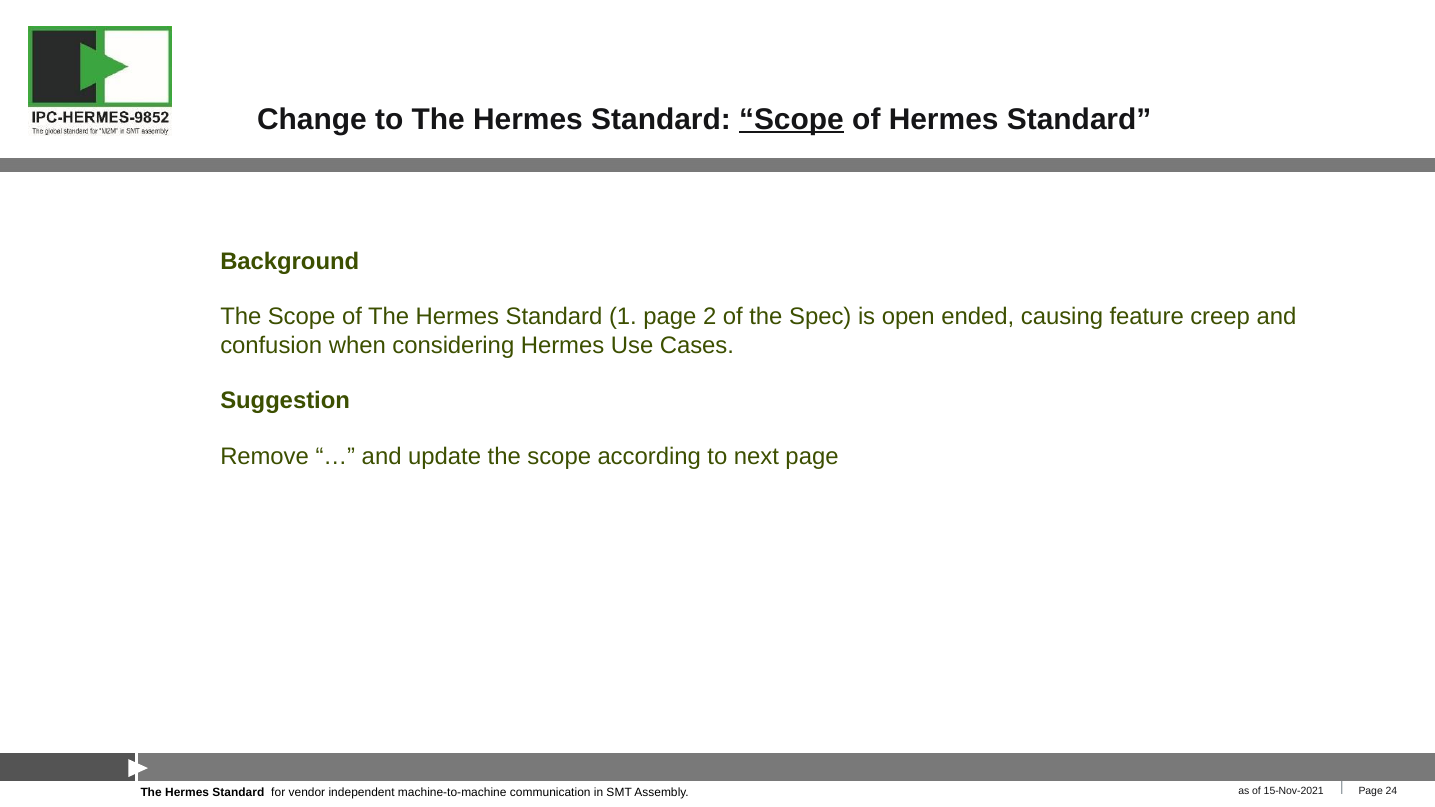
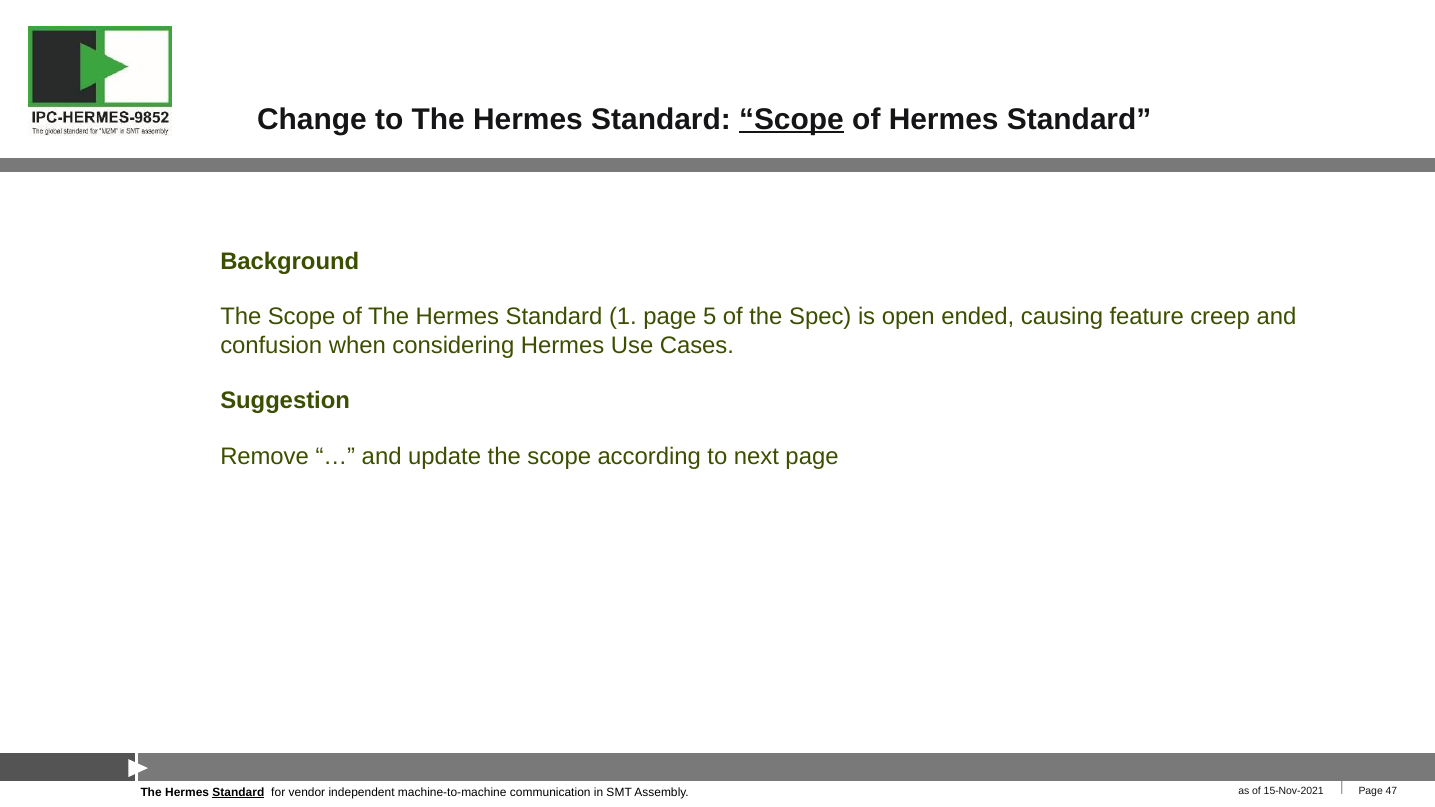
2: 2 -> 5
24: 24 -> 47
Standard at (238, 793) underline: none -> present
